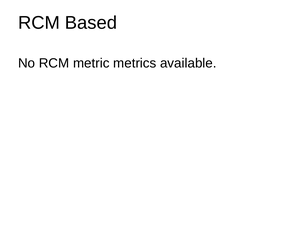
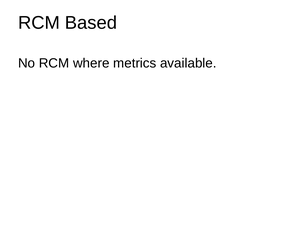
metric: metric -> where
